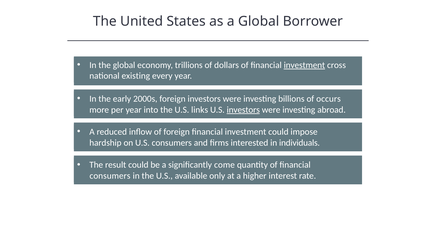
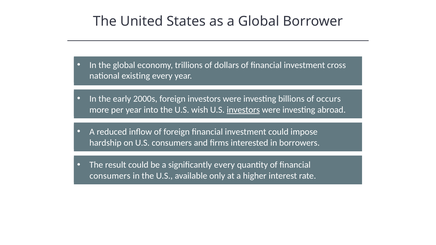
investment at (304, 65) underline: present -> none
links: links -> wish
individuals: individuals -> borrowers
significantly come: come -> every
